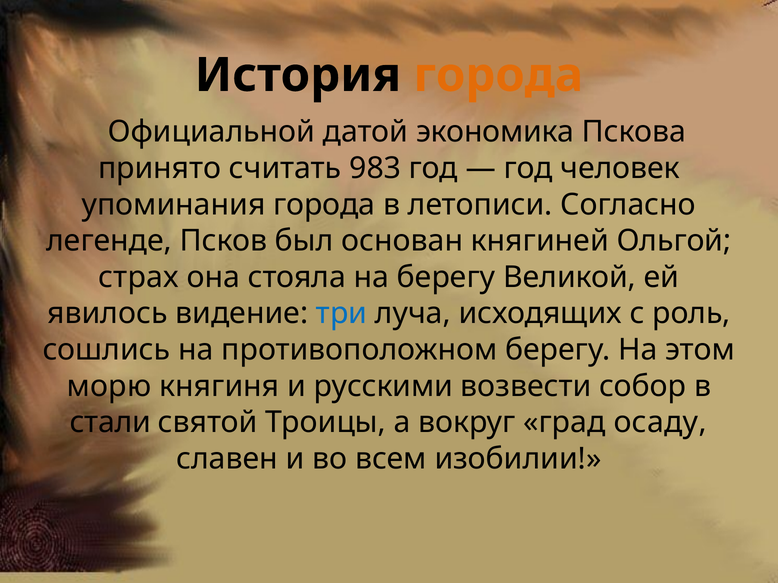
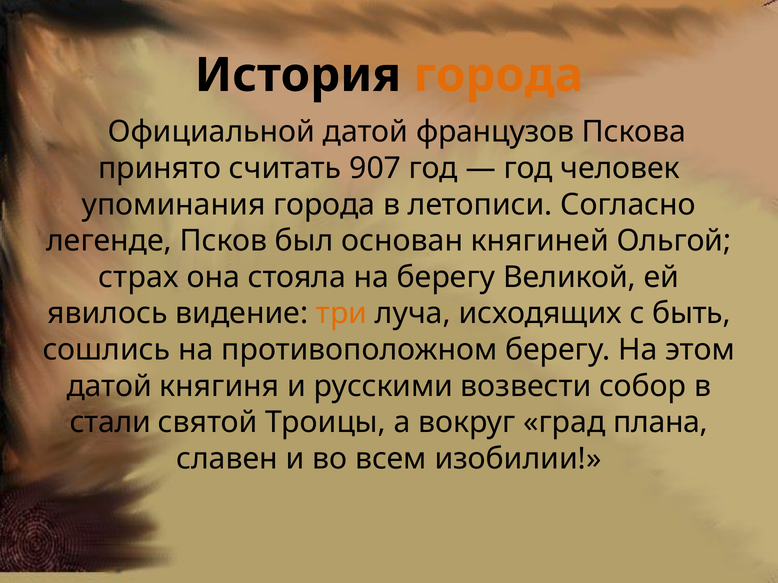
экономика: экономика -> французов
983: 983 -> 907
три colour: blue -> orange
роль: роль -> быть
морю at (109, 386): морю -> датой
осаду: осаду -> плана
